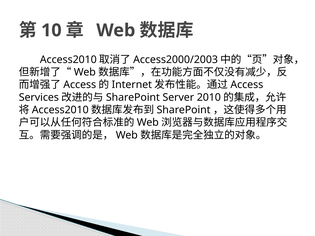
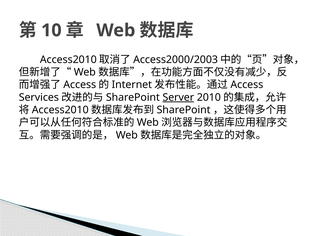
Server underline: none -> present
